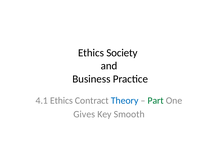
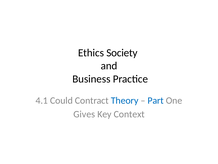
4.1 Ethics: Ethics -> Could
Part colour: green -> blue
Smooth: Smooth -> Context
